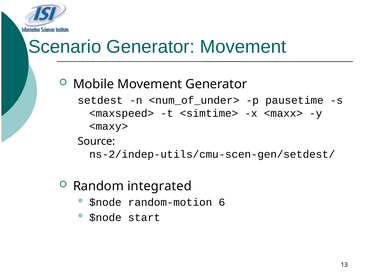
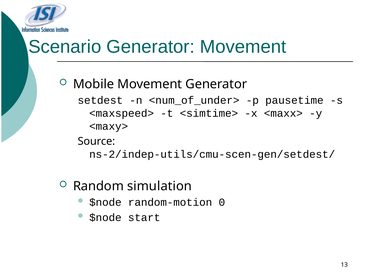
integrated: integrated -> simulation
6: 6 -> 0
